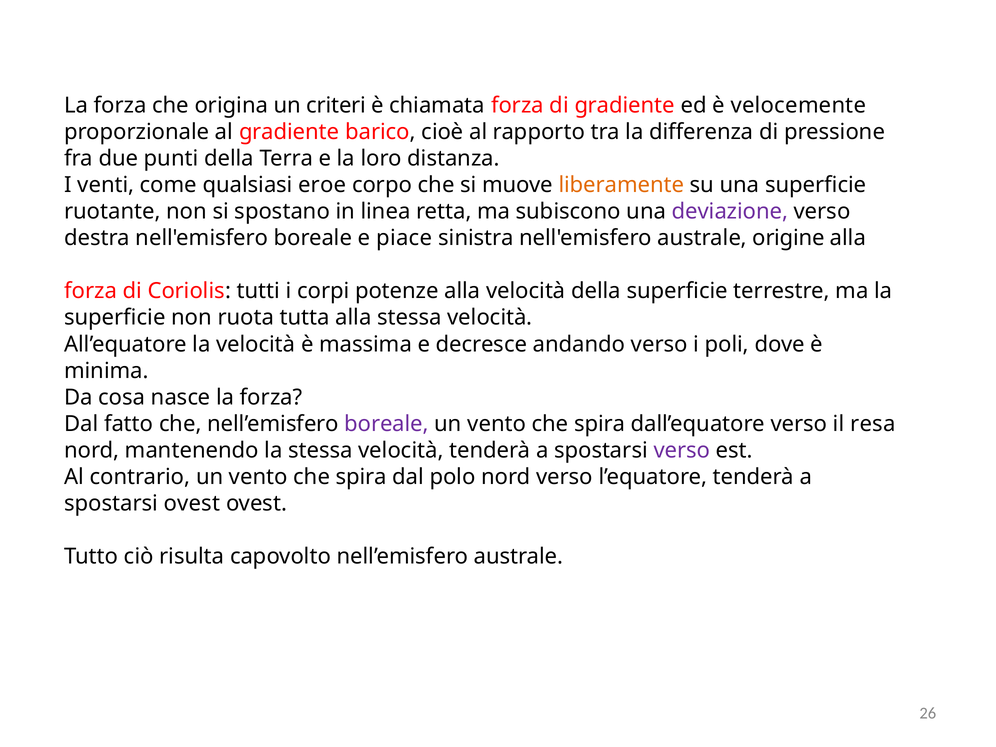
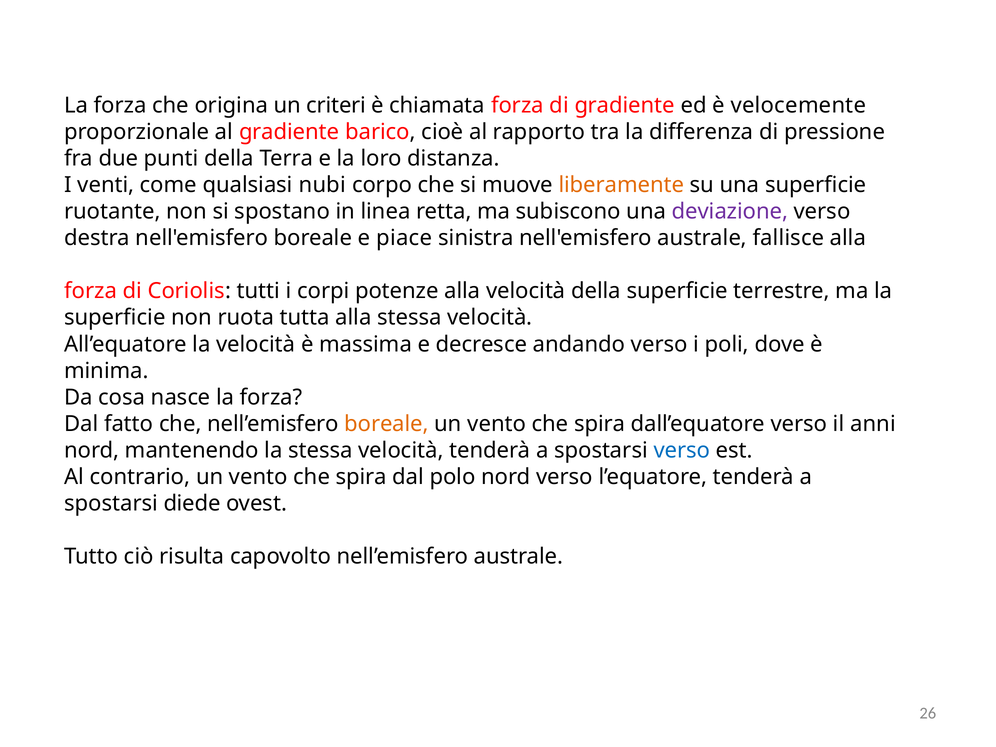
eroe: eroe -> nubi
origine: origine -> fallisce
boreale at (386, 424) colour: purple -> orange
resa: resa -> anni
verso at (682, 450) colour: purple -> blue
spostarsi ovest: ovest -> diede
